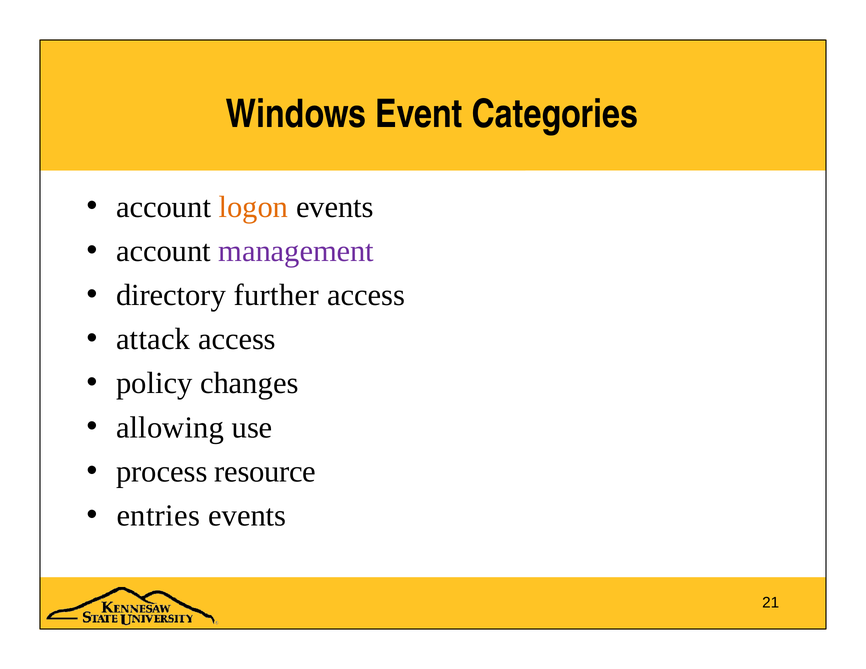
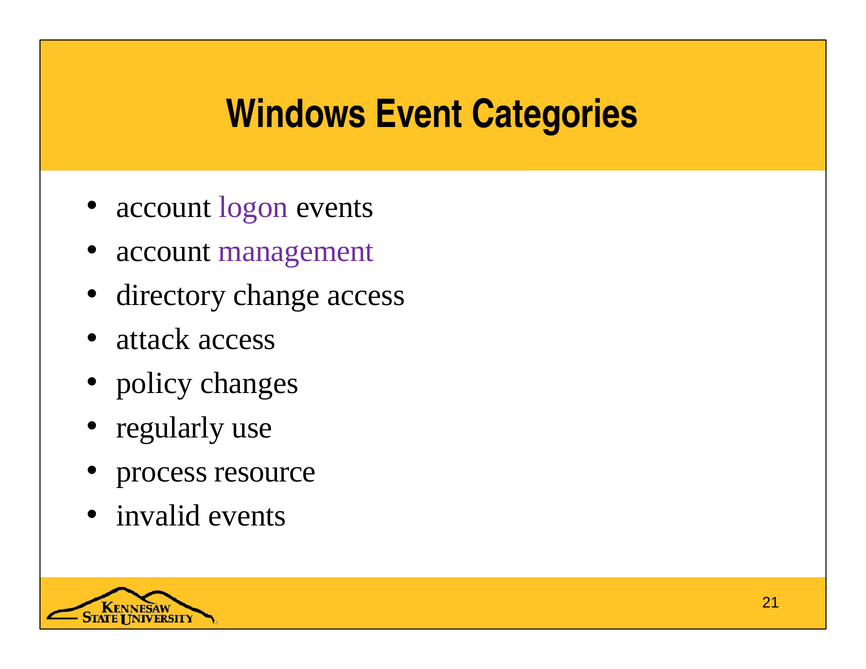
logon colour: orange -> purple
further: further -> change
allowing: allowing -> regularly
entries: entries -> invalid
